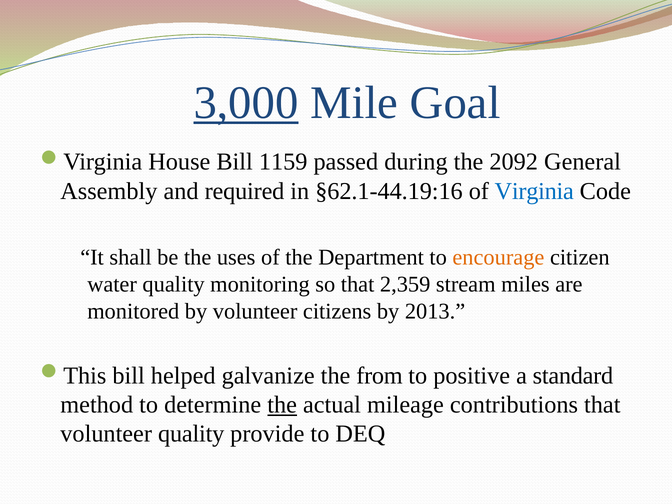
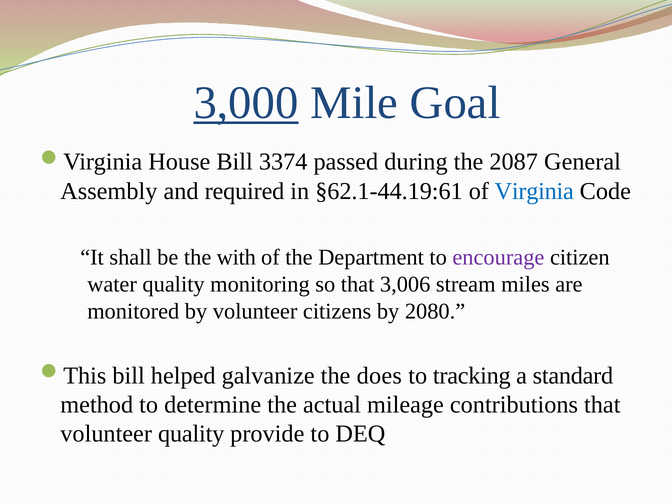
1159: 1159 -> 3374
2092: 2092 -> 2087
§62.1-44.19:16: §62.1-44.19:16 -> §62.1-44.19:61
uses: uses -> with
encourage colour: orange -> purple
2,359: 2,359 -> 3,006
2013: 2013 -> 2080
from: from -> does
positive: positive -> tracking
the at (282, 405) underline: present -> none
